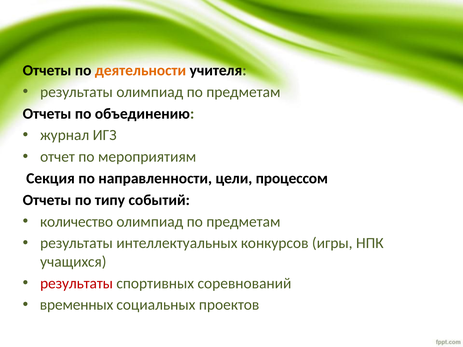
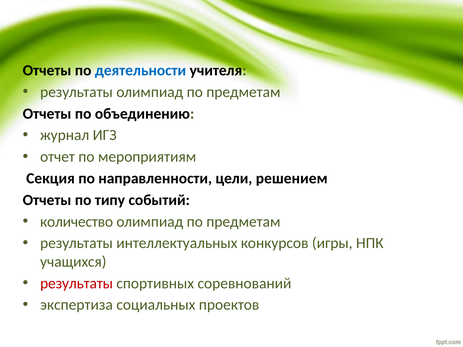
деятельности colour: orange -> blue
процессом: процессом -> решением
временных: временных -> экспертиза
